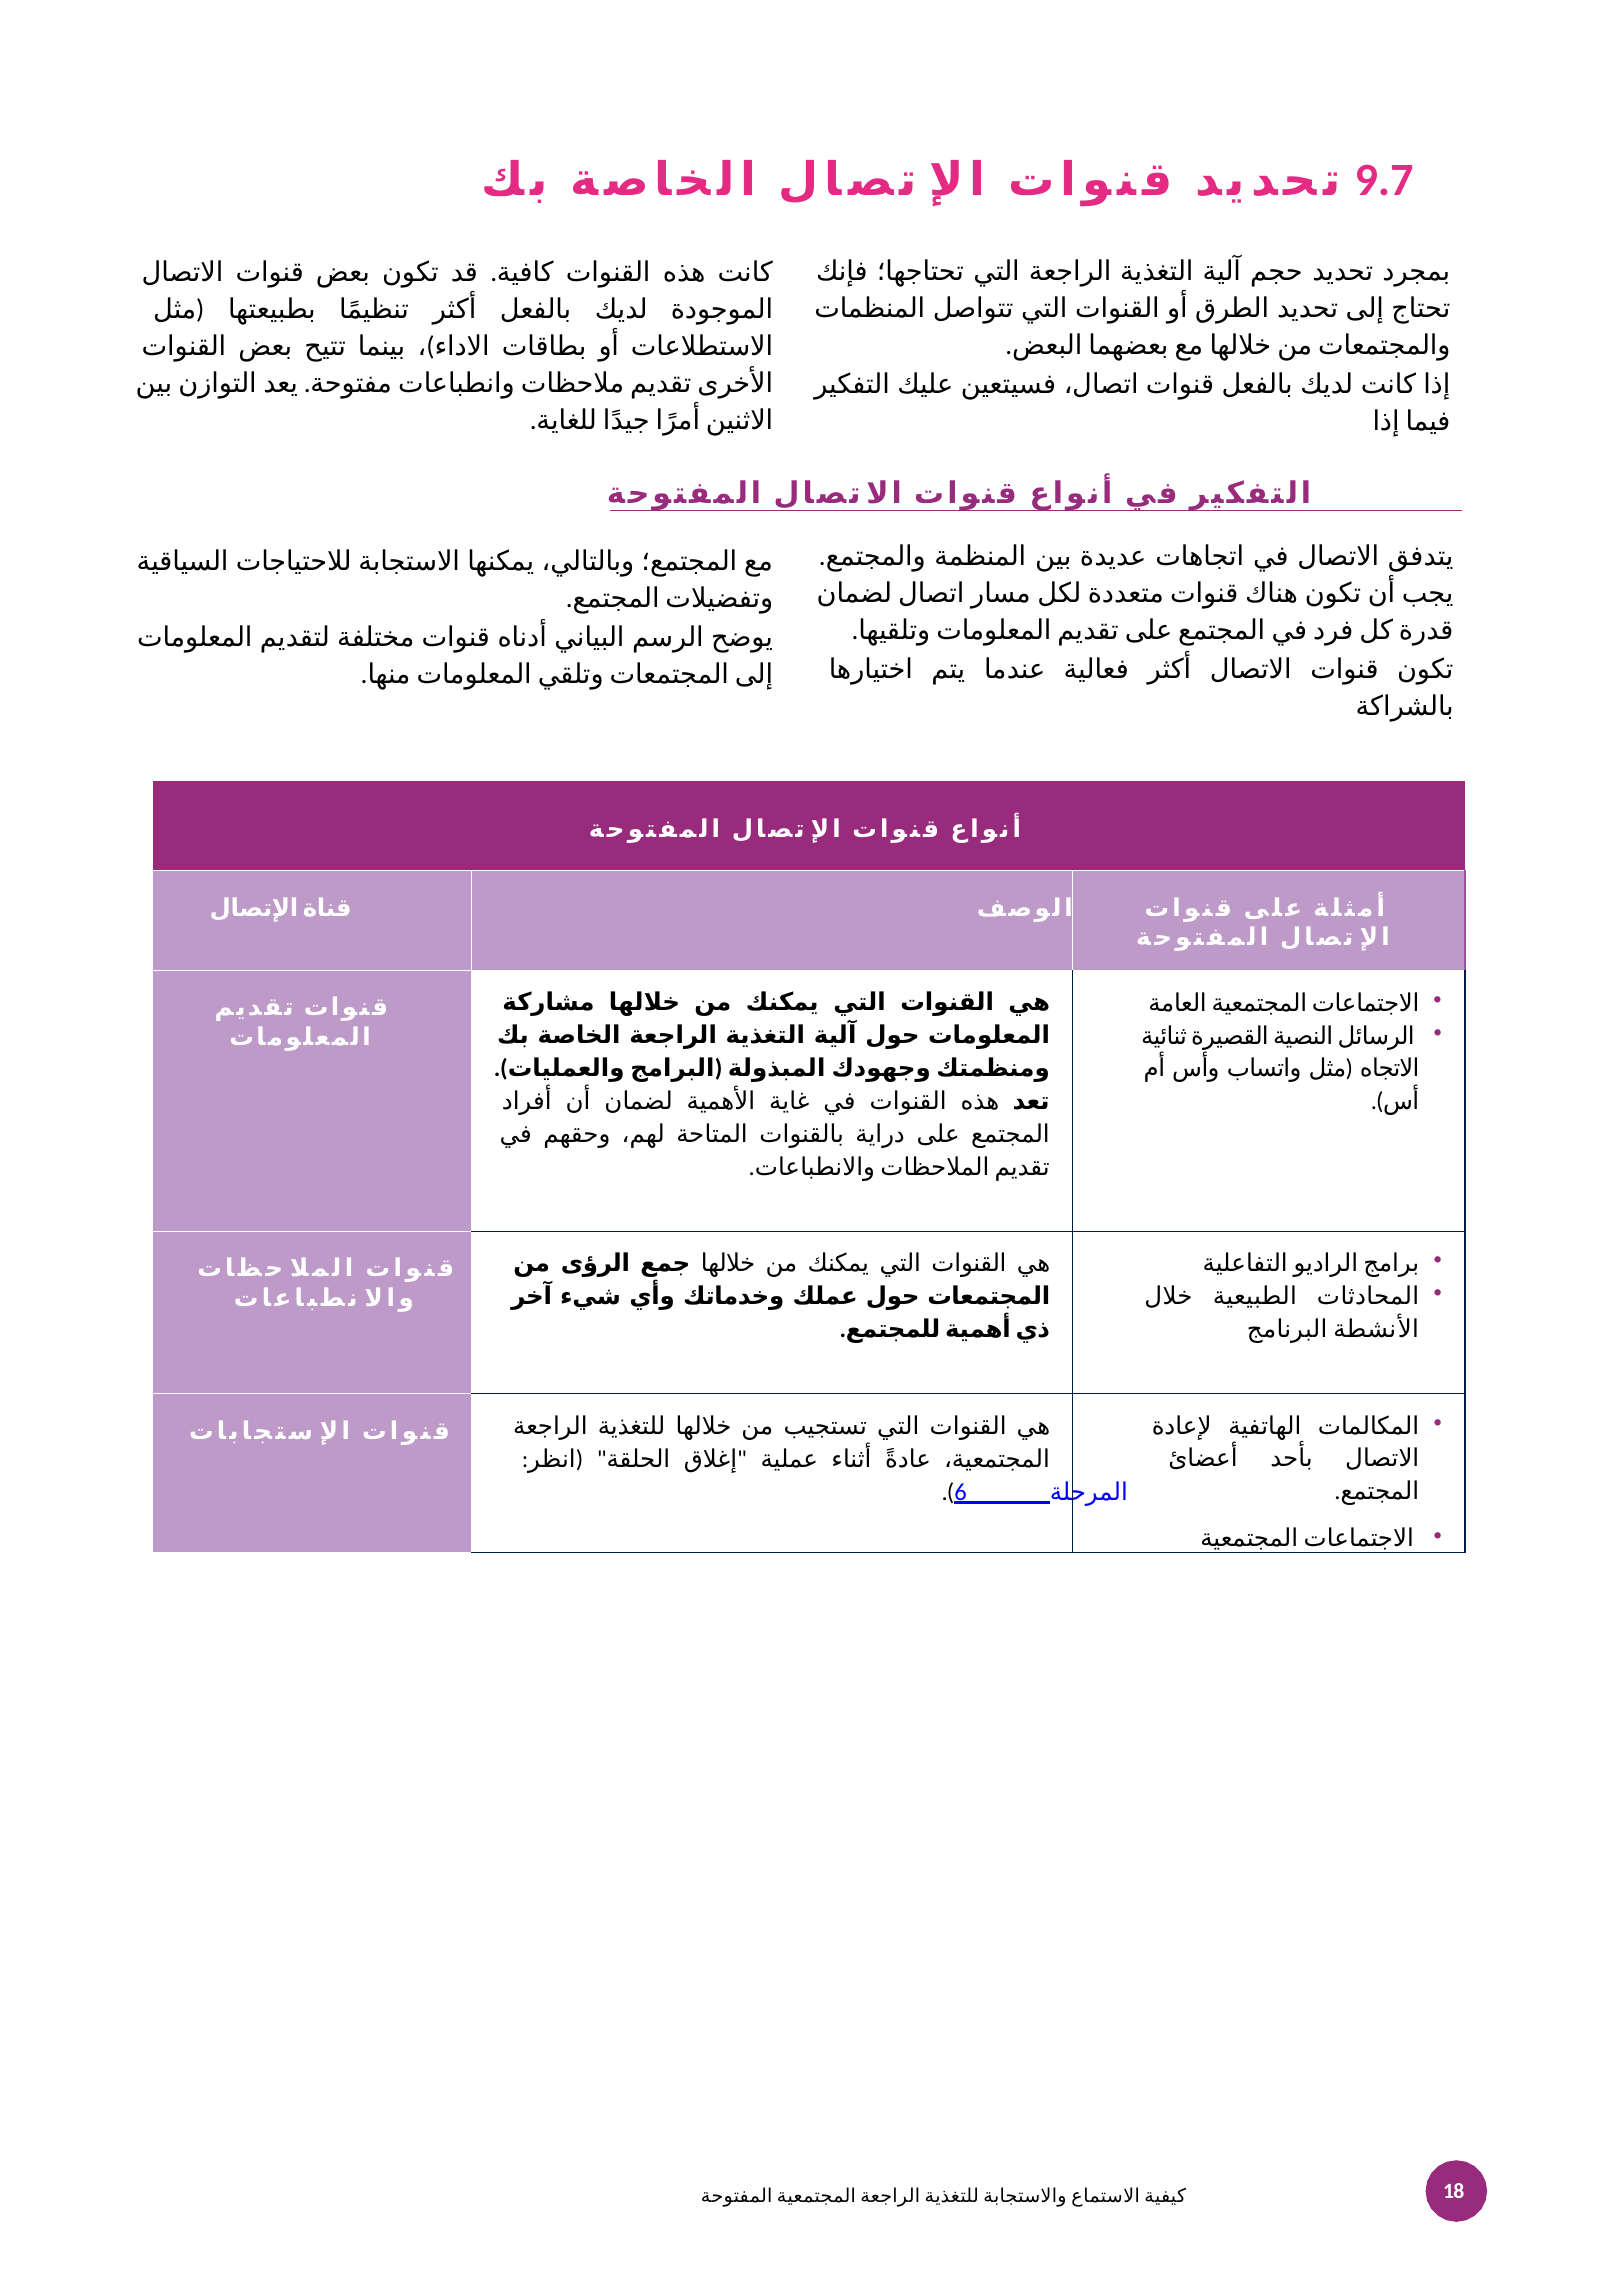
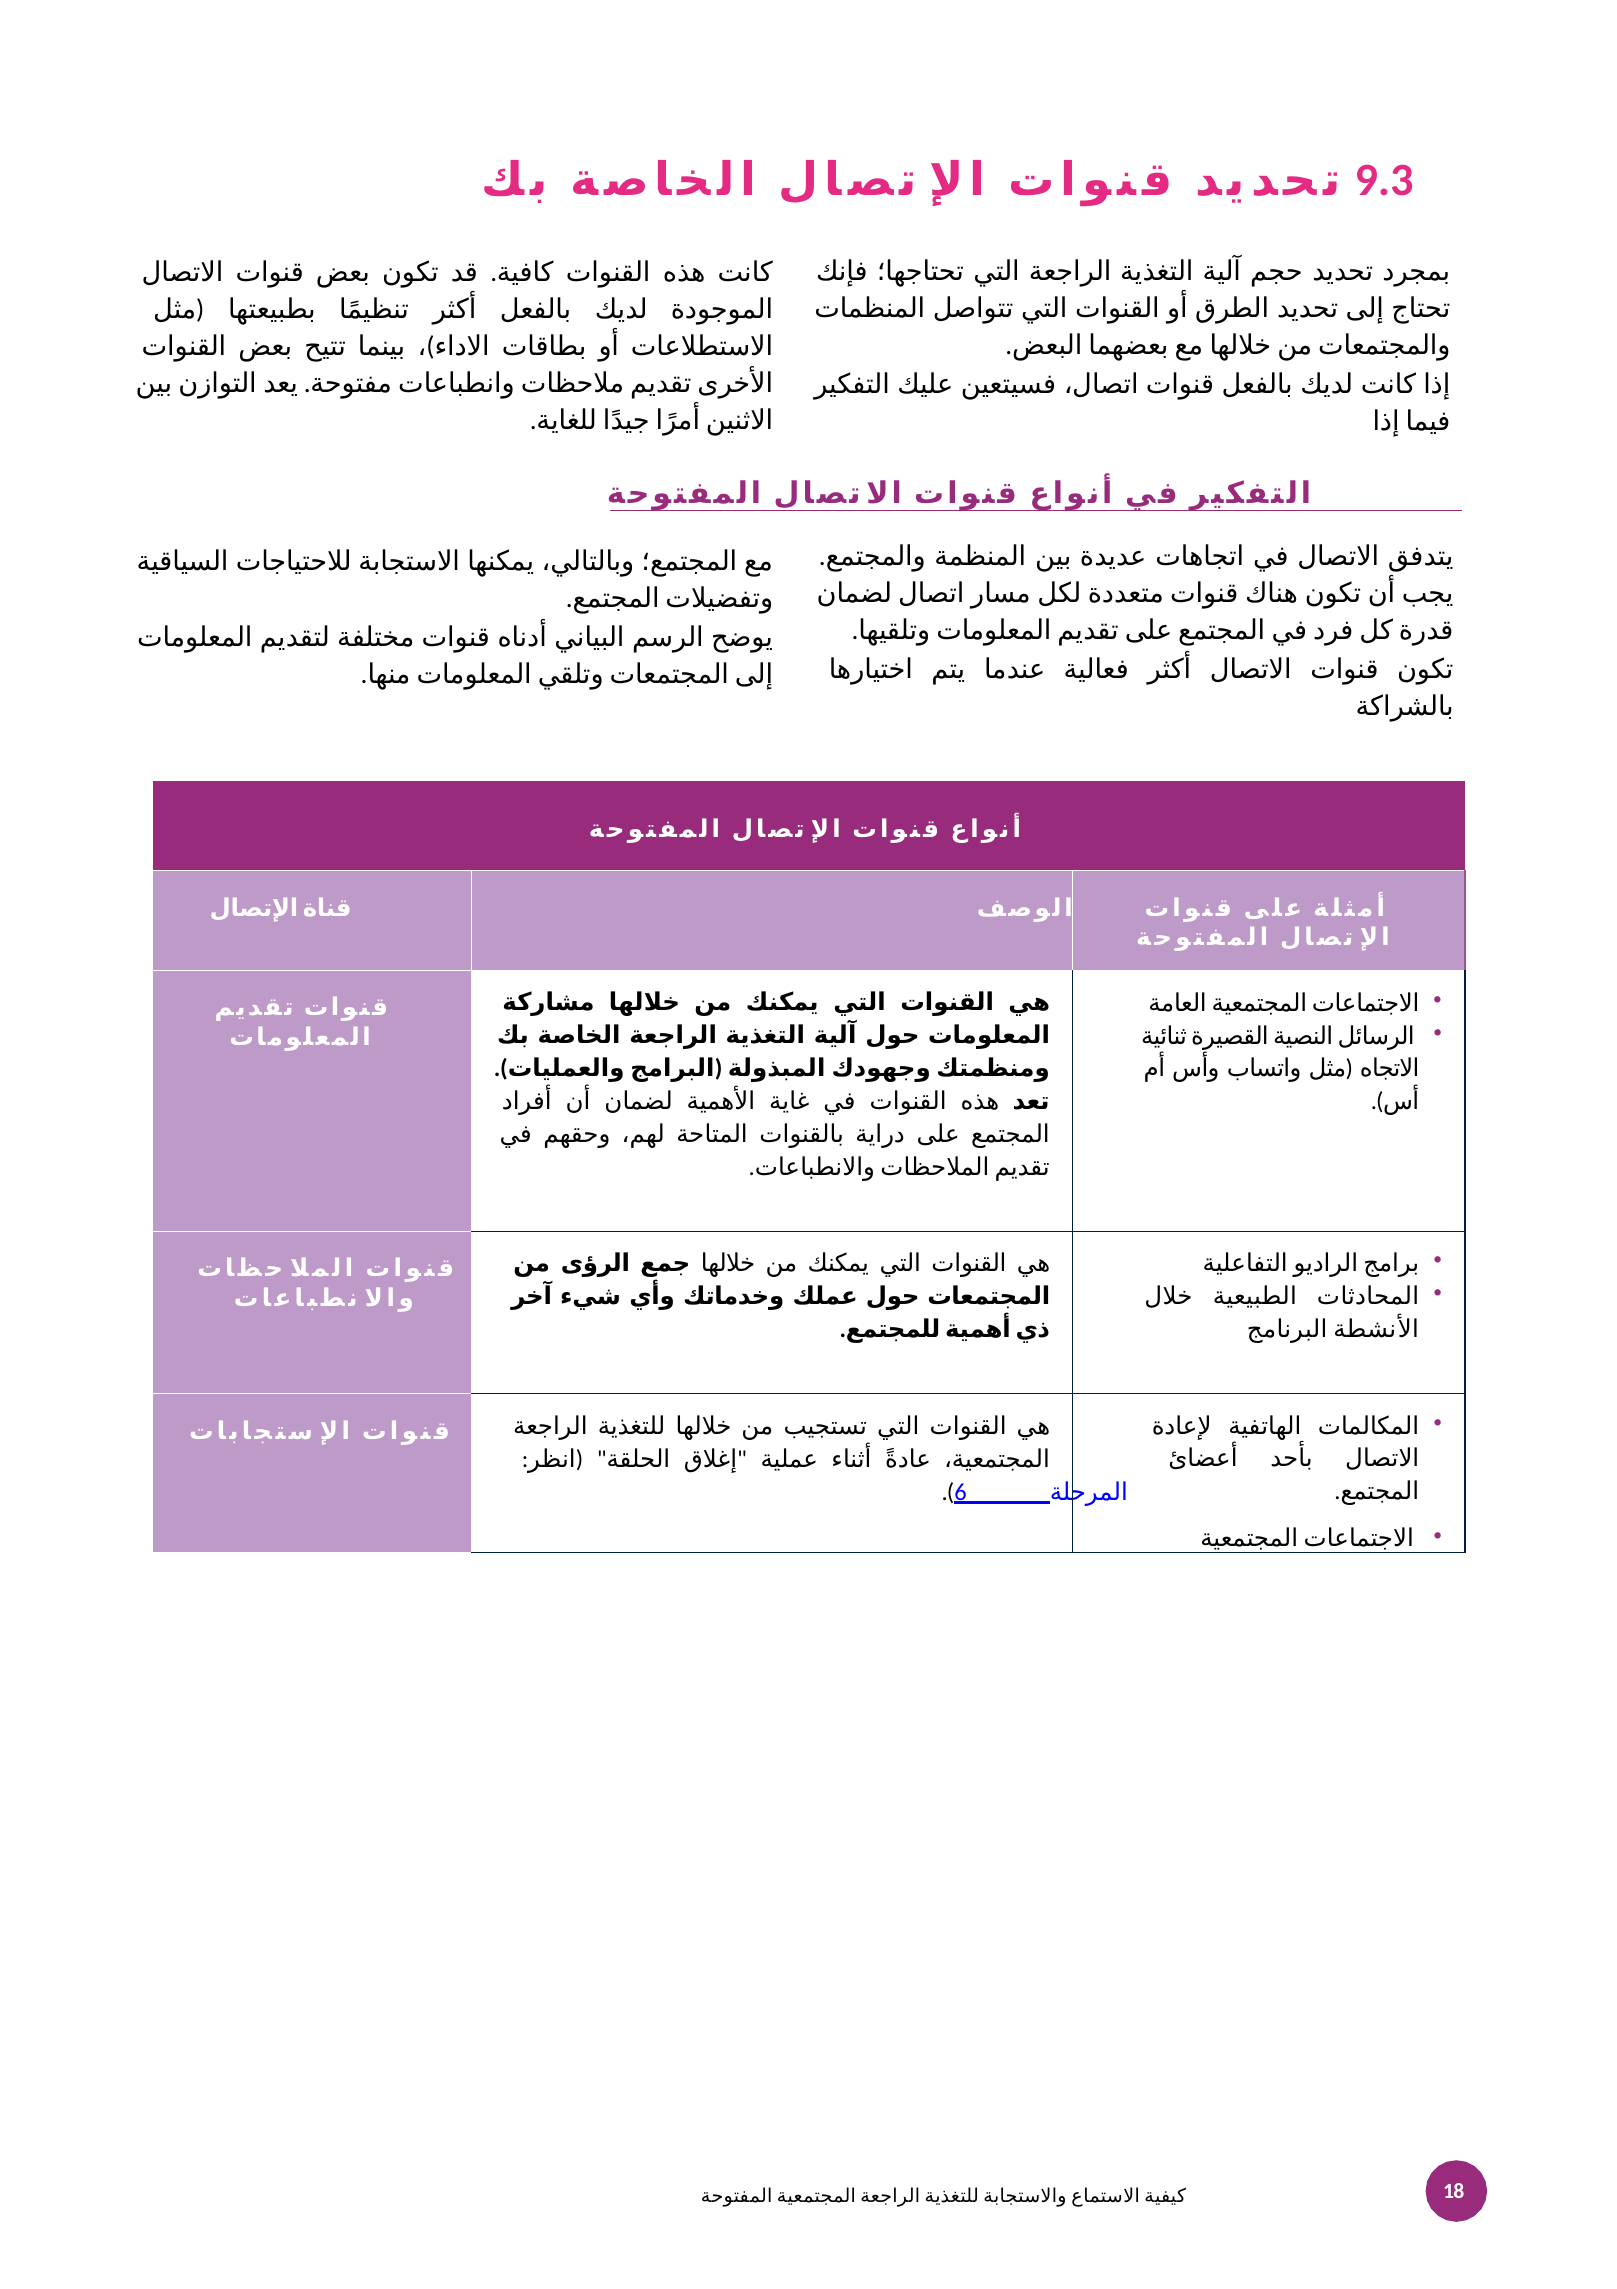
9.7: 9.7 -> 9.3
